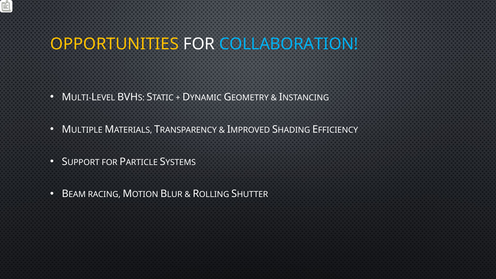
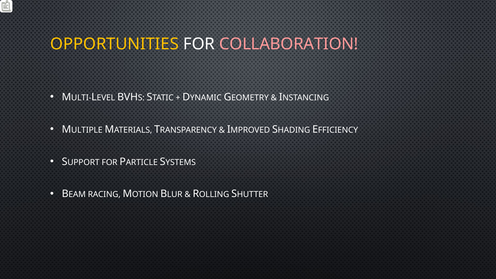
COLLABORATION colour: light blue -> pink
